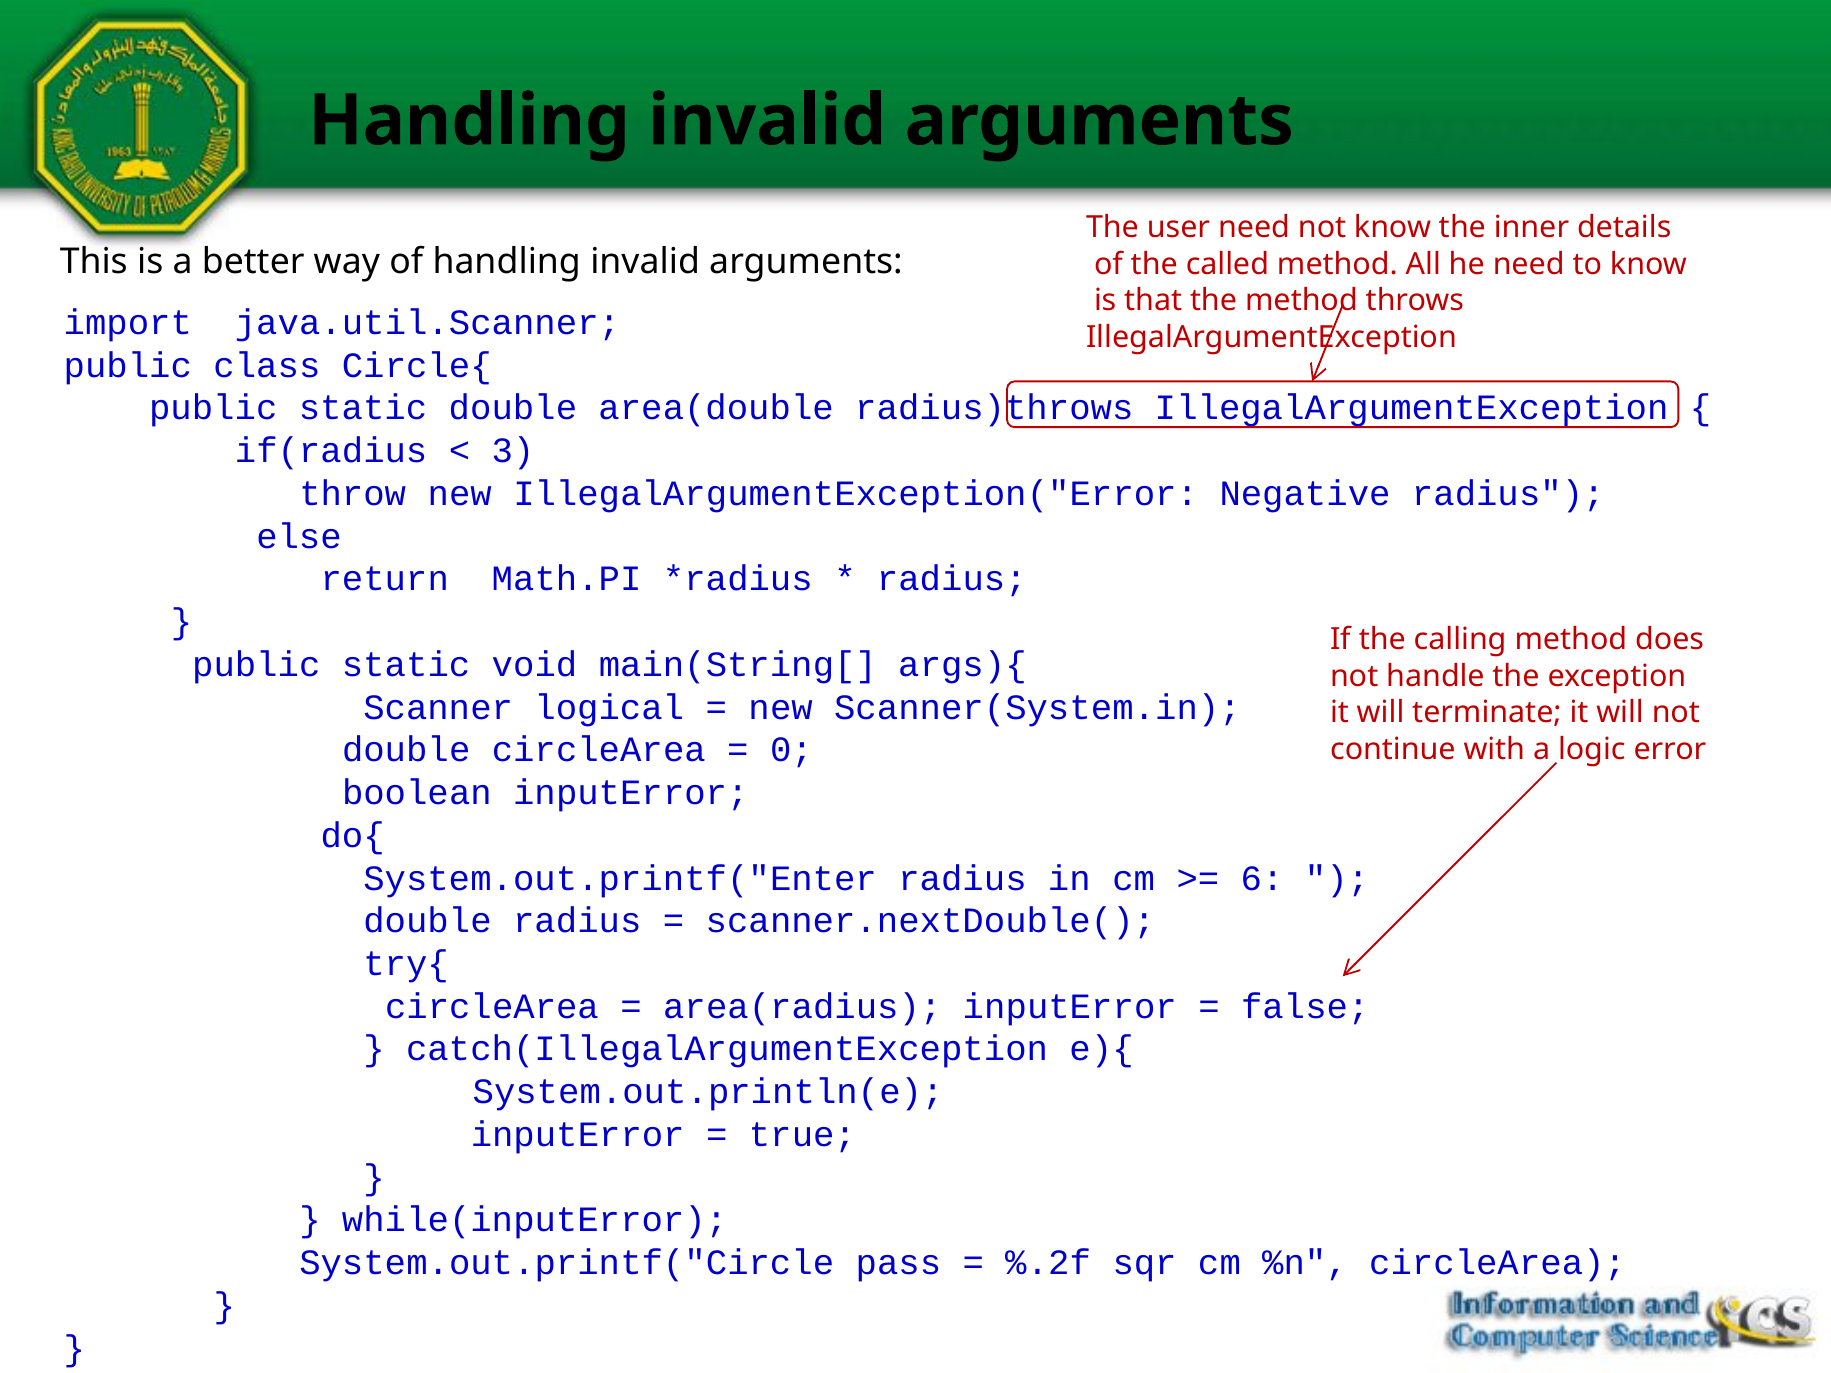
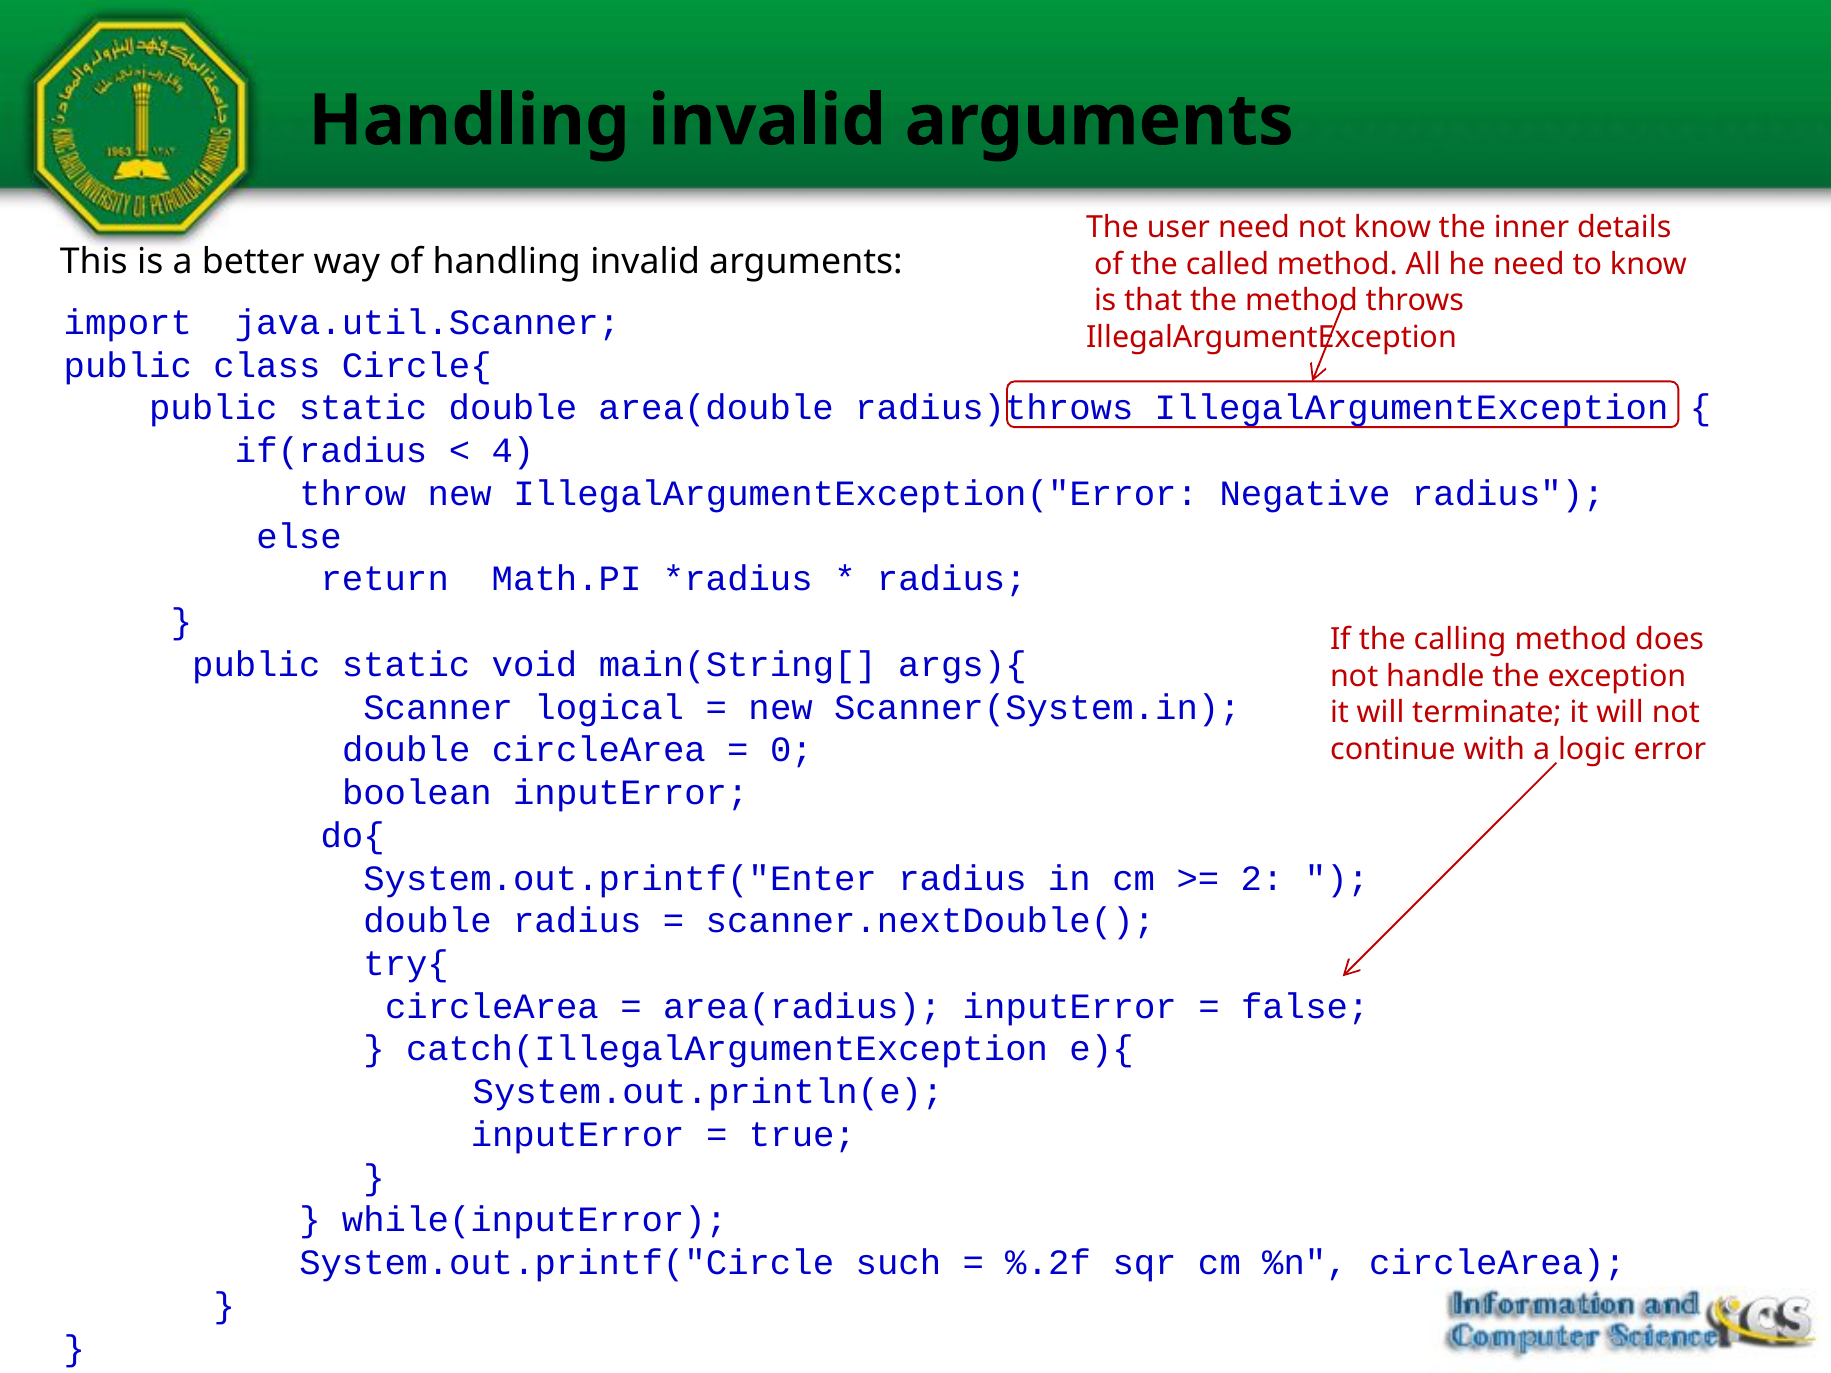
3: 3 -> 4
6: 6 -> 2
pass: pass -> such
